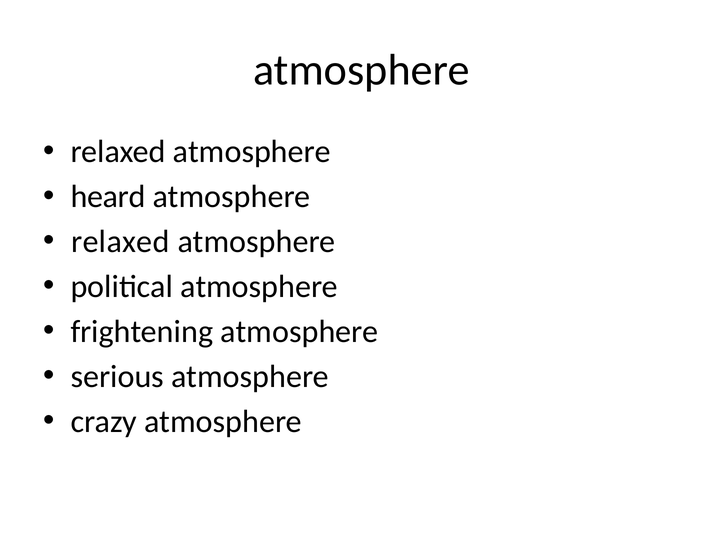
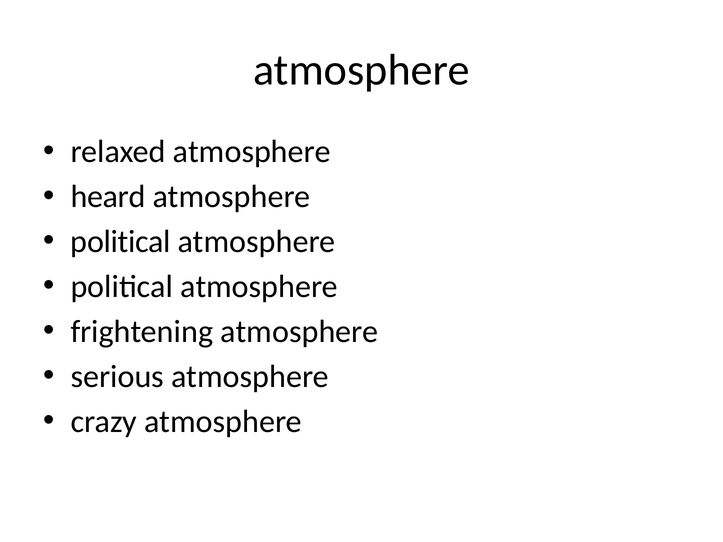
relaxed at (120, 242): relaxed -> political
